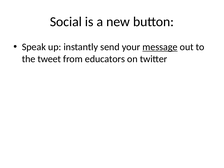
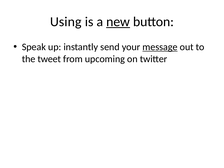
Social: Social -> Using
new underline: none -> present
educators: educators -> upcoming
